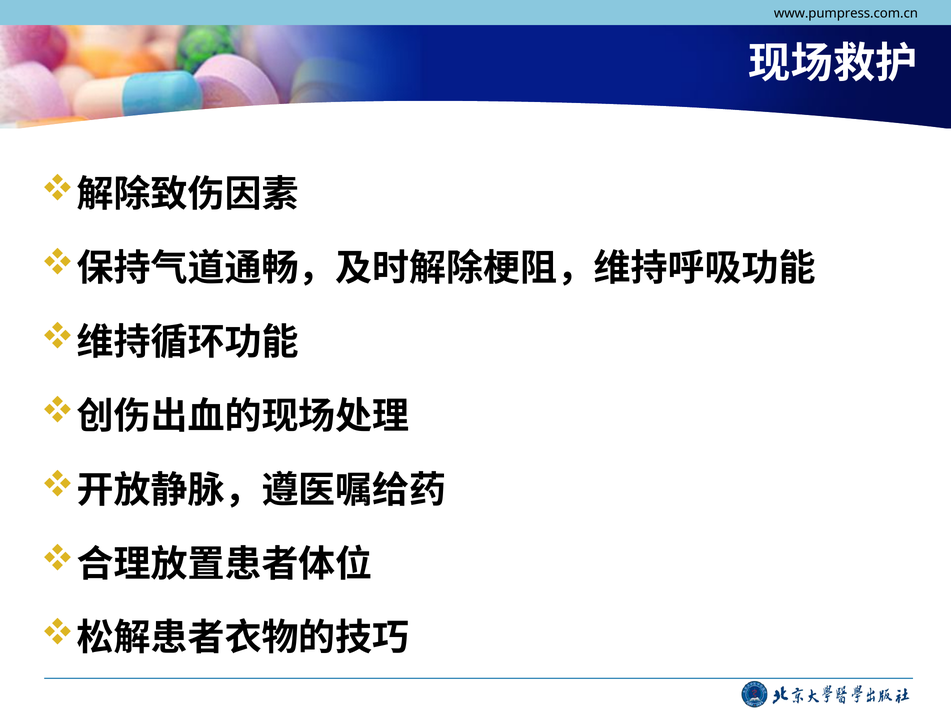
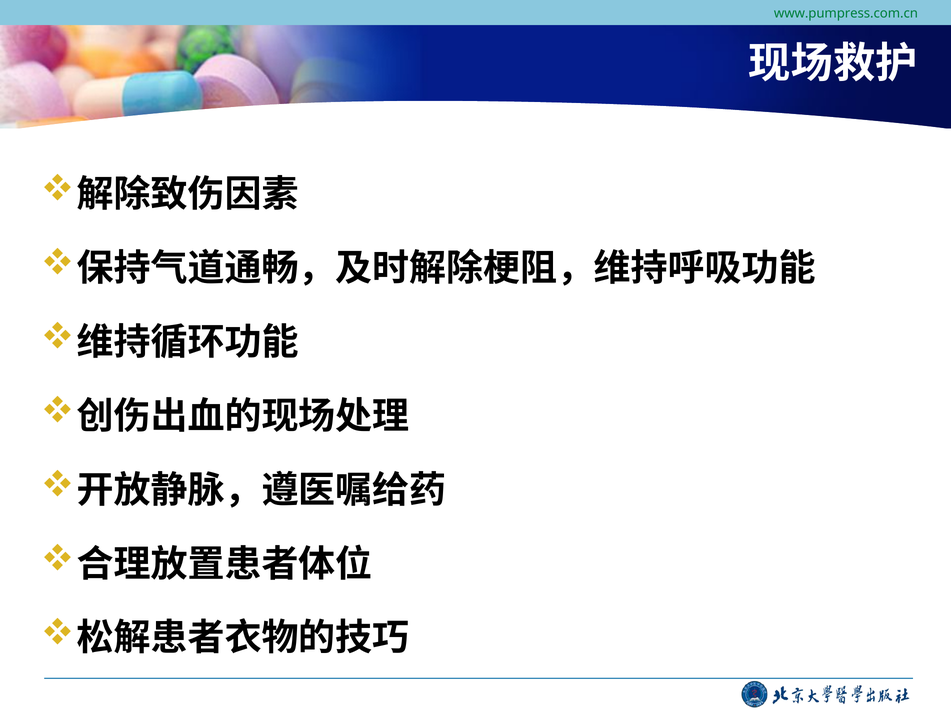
www.pumpress.com.cn colour: black -> green
